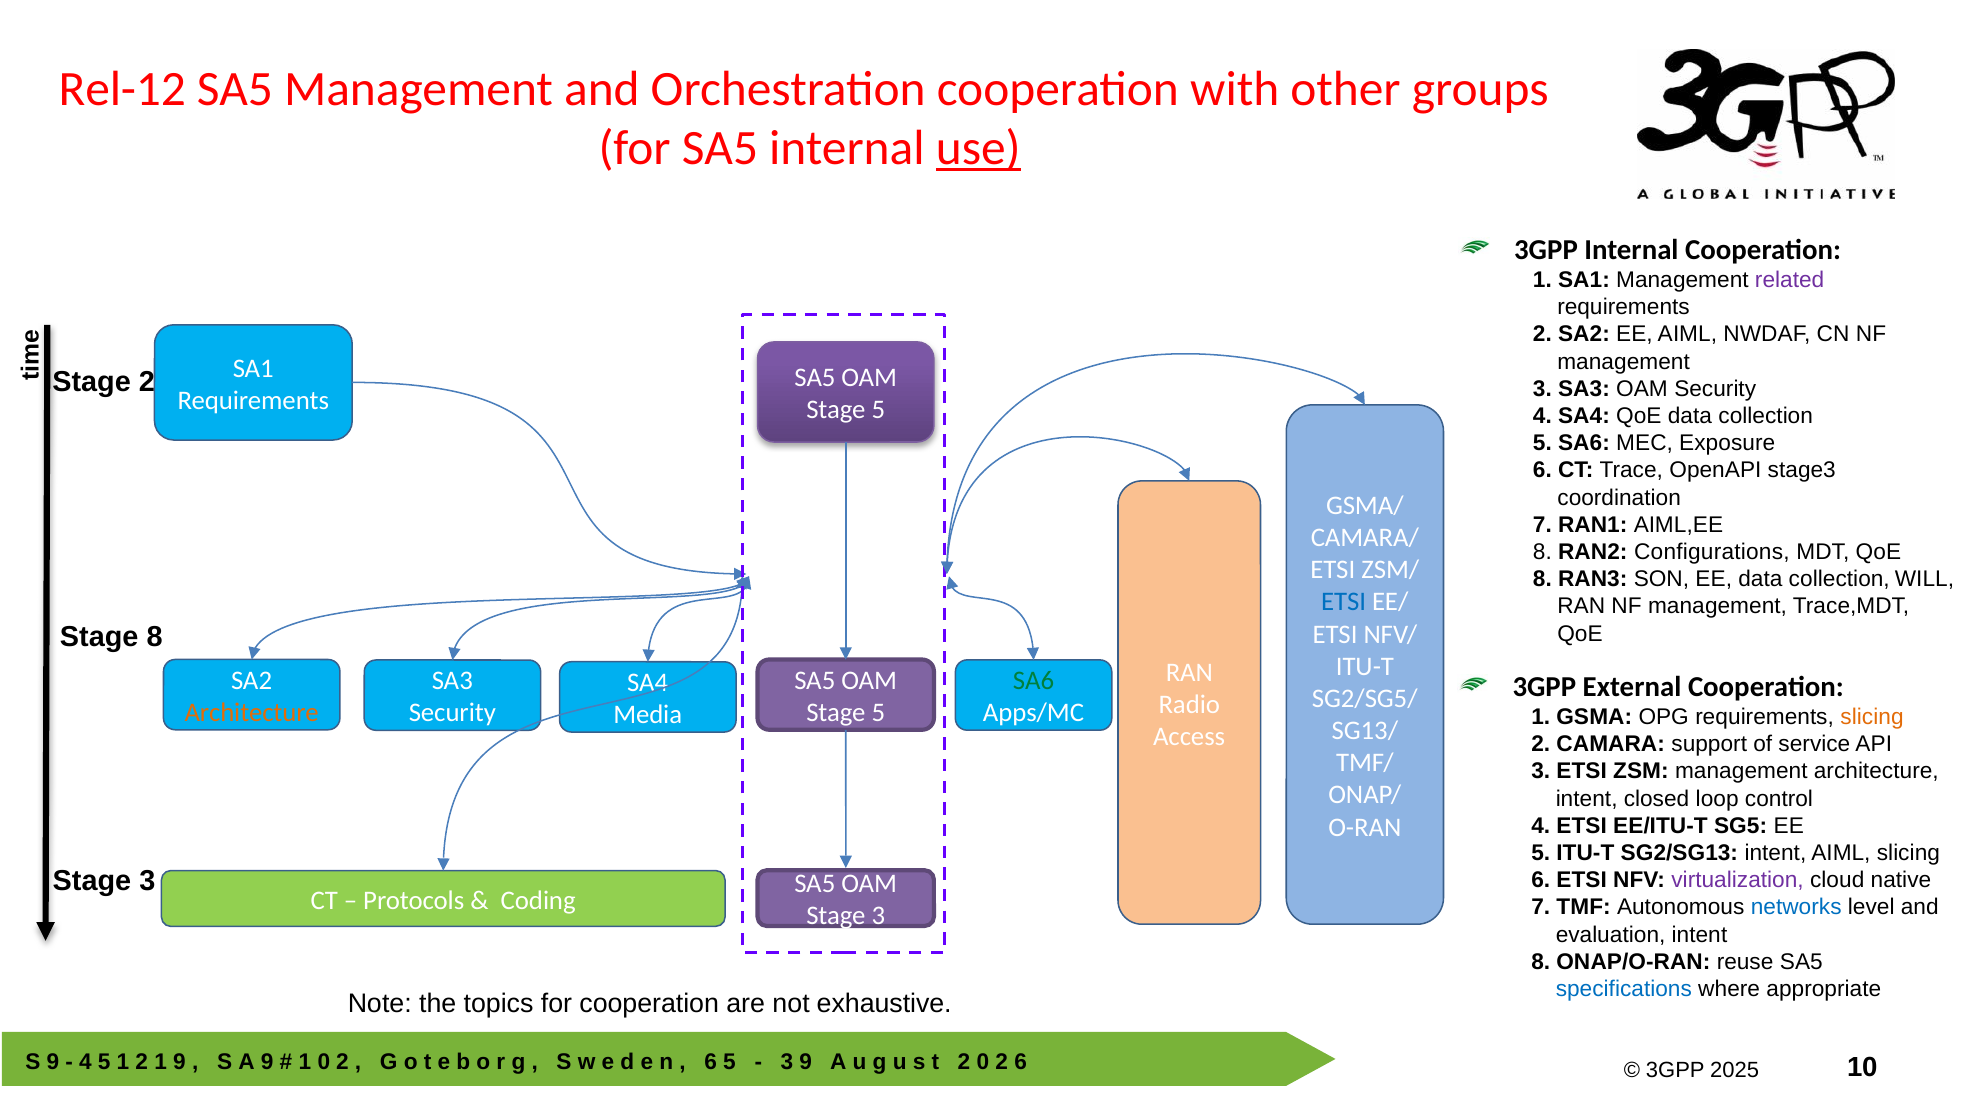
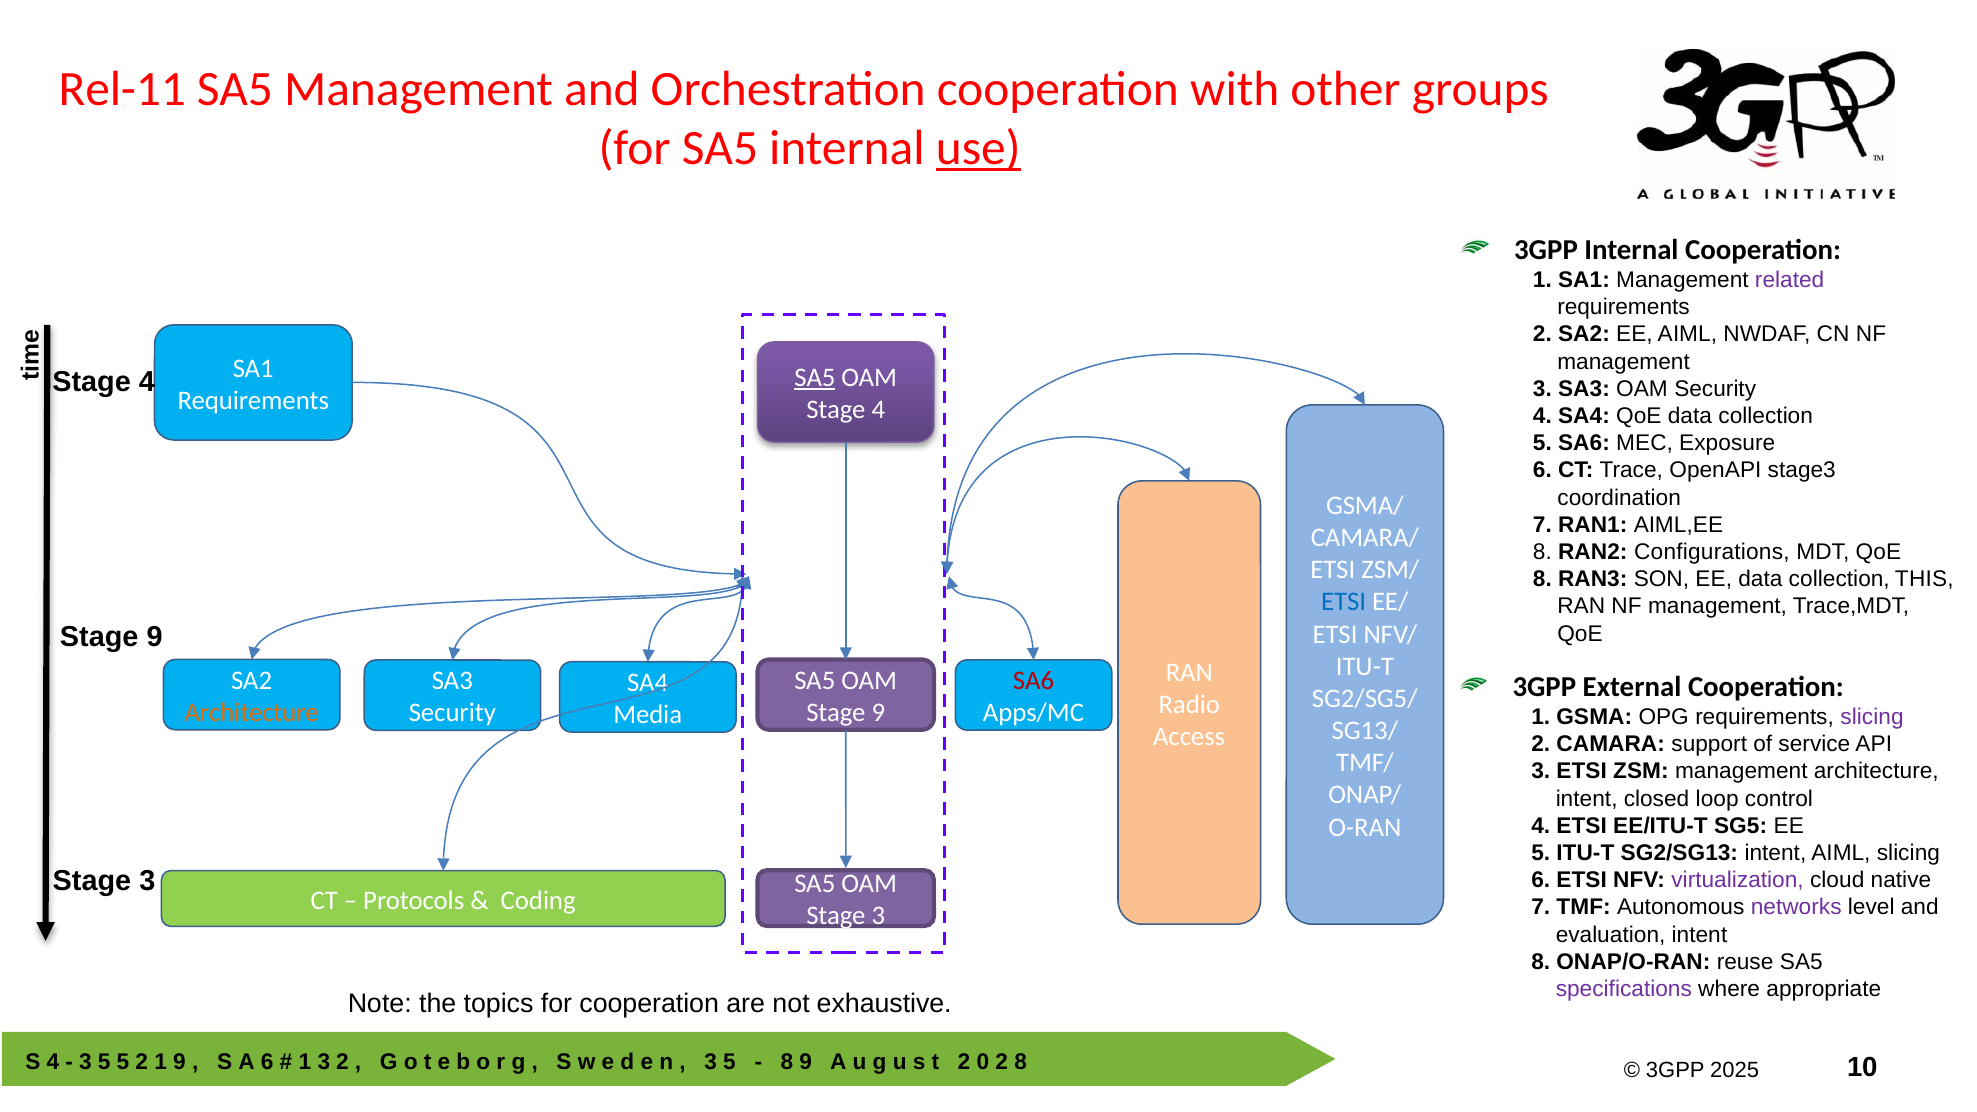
Rel-12: Rel-12 -> Rel-11
SA5 at (815, 378) underline: none -> present
2 at (147, 382): 2 -> 4
5 at (878, 410): 5 -> 4
WILL: WILL -> THIS
8 at (155, 637): 8 -> 9
SA6 at (1034, 681) colour: green -> red
5 at (878, 713): 5 -> 9
slicing at (1872, 717) colour: orange -> purple
networks colour: blue -> purple
specifications colour: blue -> purple
9 at (53, 1062): 9 -> 4
4 at (85, 1062): 4 -> 3
5 1: 1 -> 5
9 at (267, 1062): 9 -> 6
1 0: 0 -> 3
6 at (711, 1062): 6 -> 3
3 at (787, 1062): 3 -> 8
2 6: 6 -> 8
